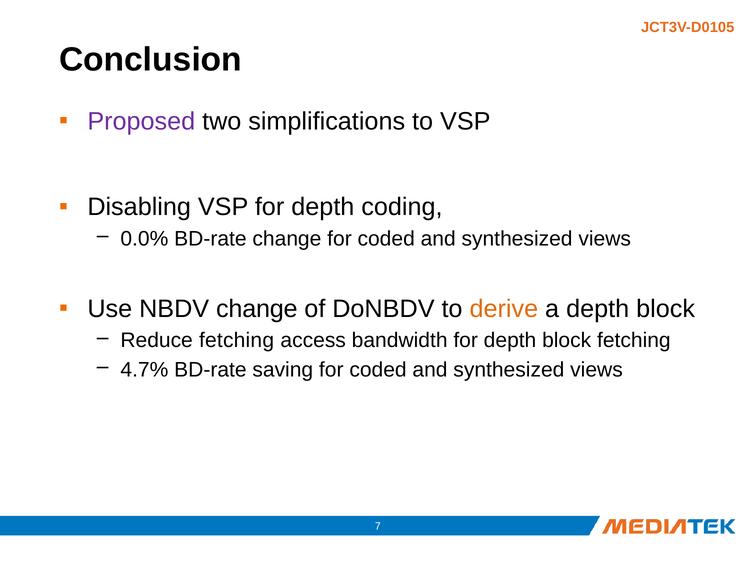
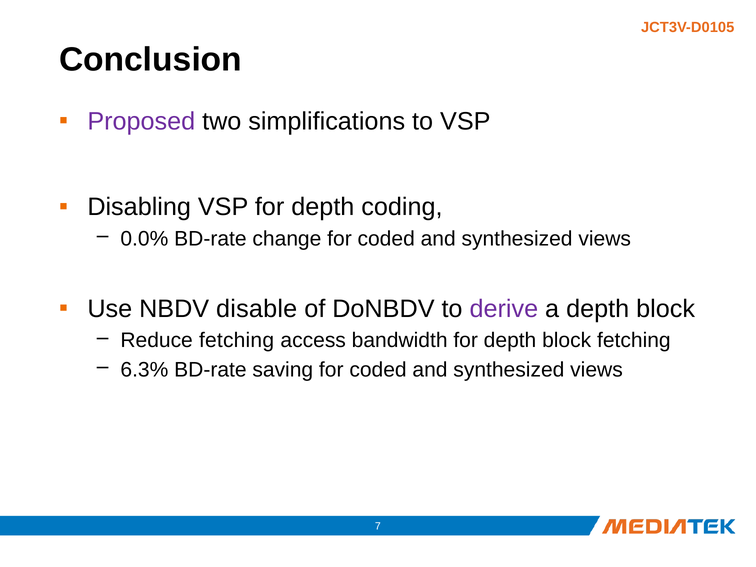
NBDV change: change -> disable
derive colour: orange -> purple
4.7%: 4.7% -> 6.3%
